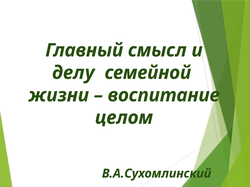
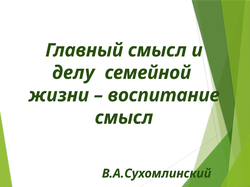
целом at (124, 118): целом -> смысл
